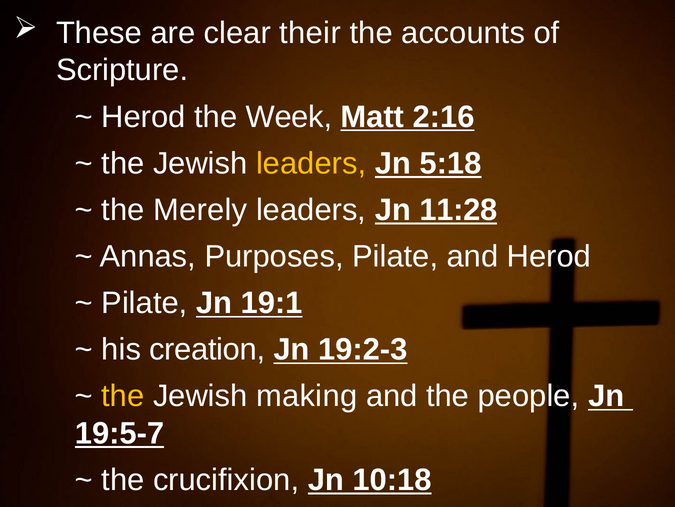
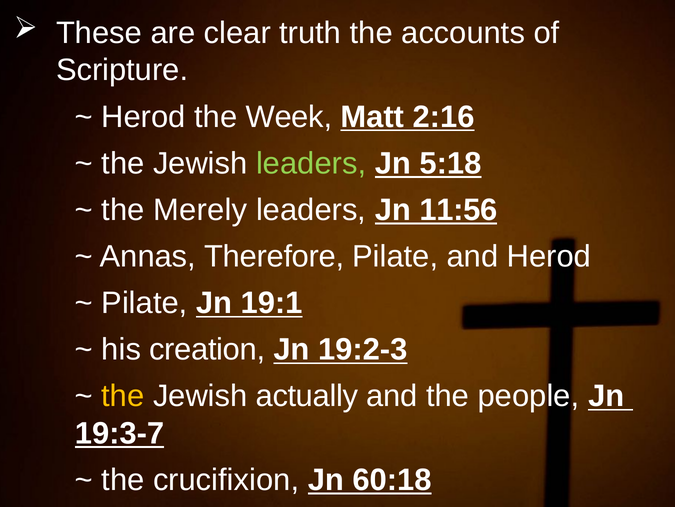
their: their -> truth
leaders at (311, 163) colour: yellow -> light green
11:28: 11:28 -> 11:56
Purposes: Purposes -> Therefore
making: making -> actually
19:5-7: 19:5-7 -> 19:3-7
10:18: 10:18 -> 60:18
